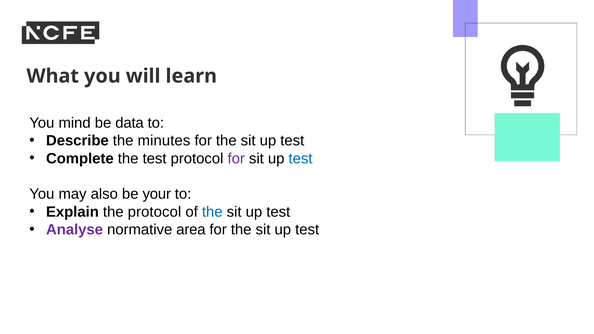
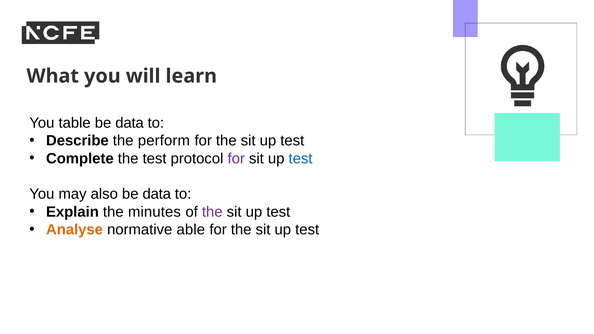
mind: mind -> table
minutes: minutes -> perform
also be your: your -> data
the protocol: protocol -> minutes
the at (212, 212) colour: blue -> purple
Analyse colour: purple -> orange
area: area -> able
